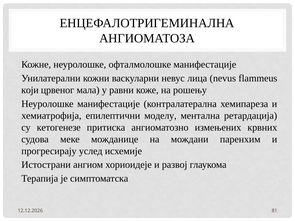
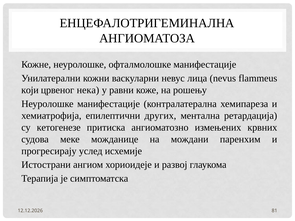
мала: мала -> нека
моделу: моделу -> других
